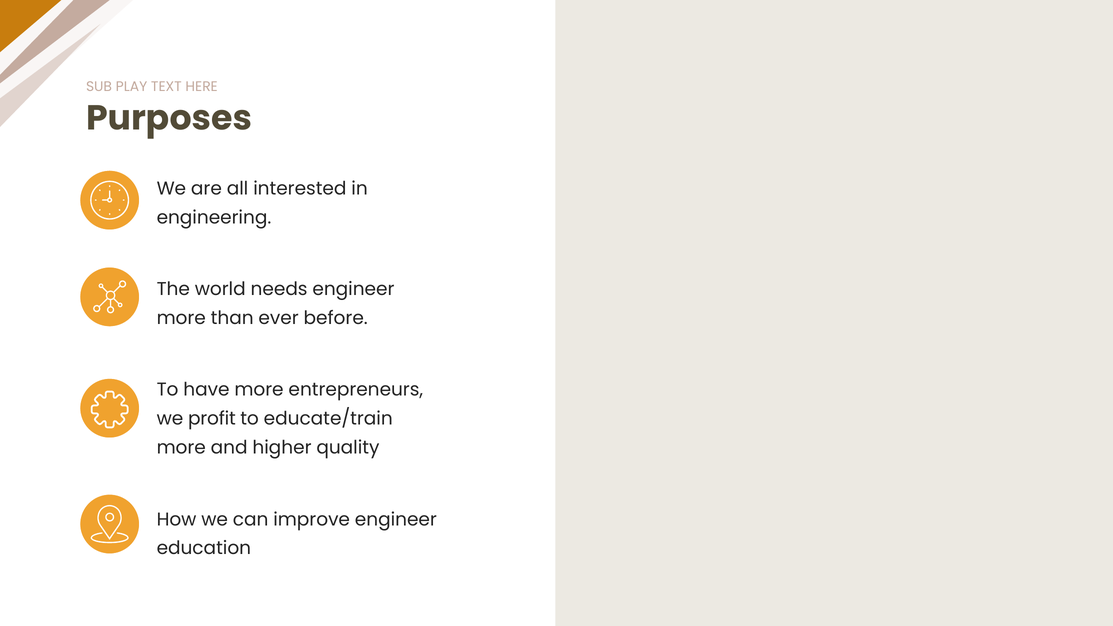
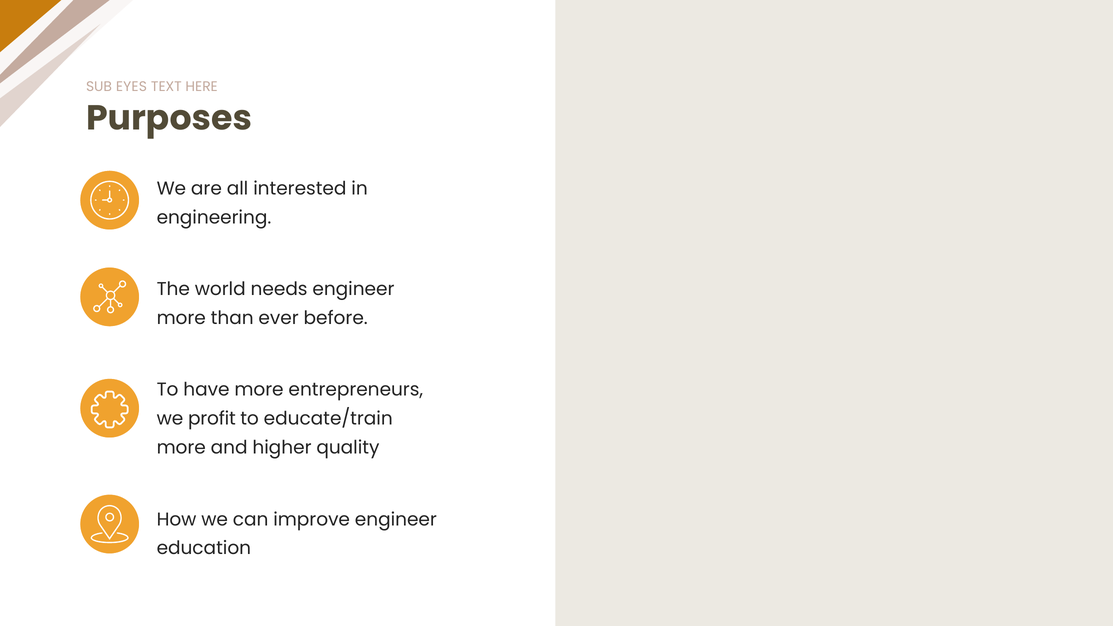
PLAY: PLAY -> EYES
